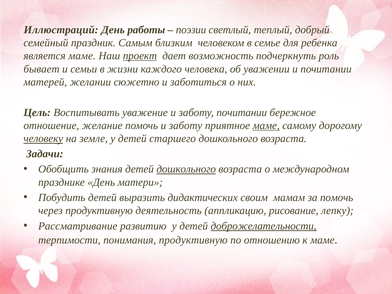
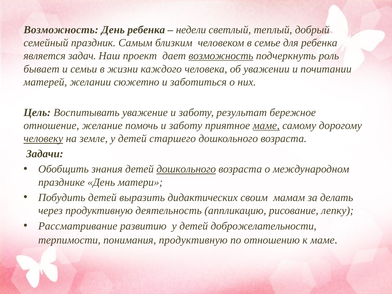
Иллюстраций at (61, 30): Иллюстраций -> Возможность
День работы: работы -> ребенка
поэзии: поэзии -> недели
является маме: маме -> задач
проект underline: present -> none
возможность at (221, 56) underline: none -> present
заботу почитании: почитании -> результат
за помочь: помочь -> делать
доброжелательности underline: present -> none
